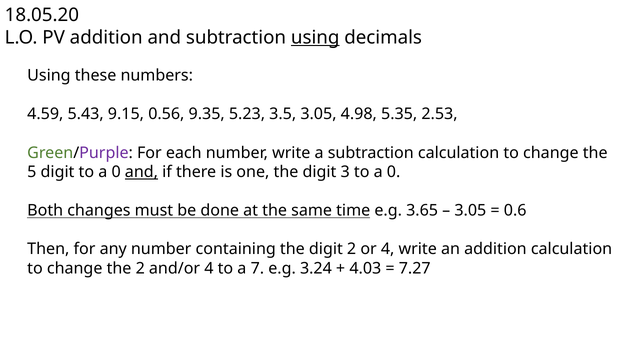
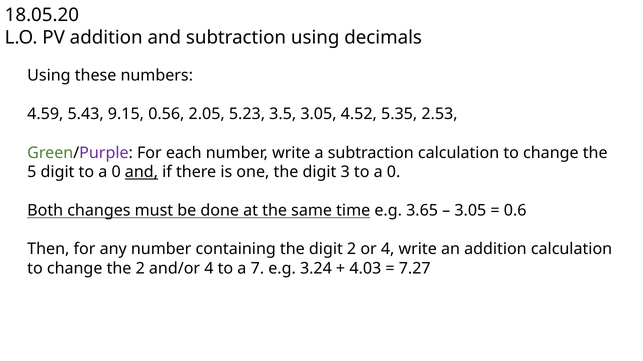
using at (315, 37) underline: present -> none
9.35: 9.35 -> 2.05
4.98: 4.98 -> 4.52
